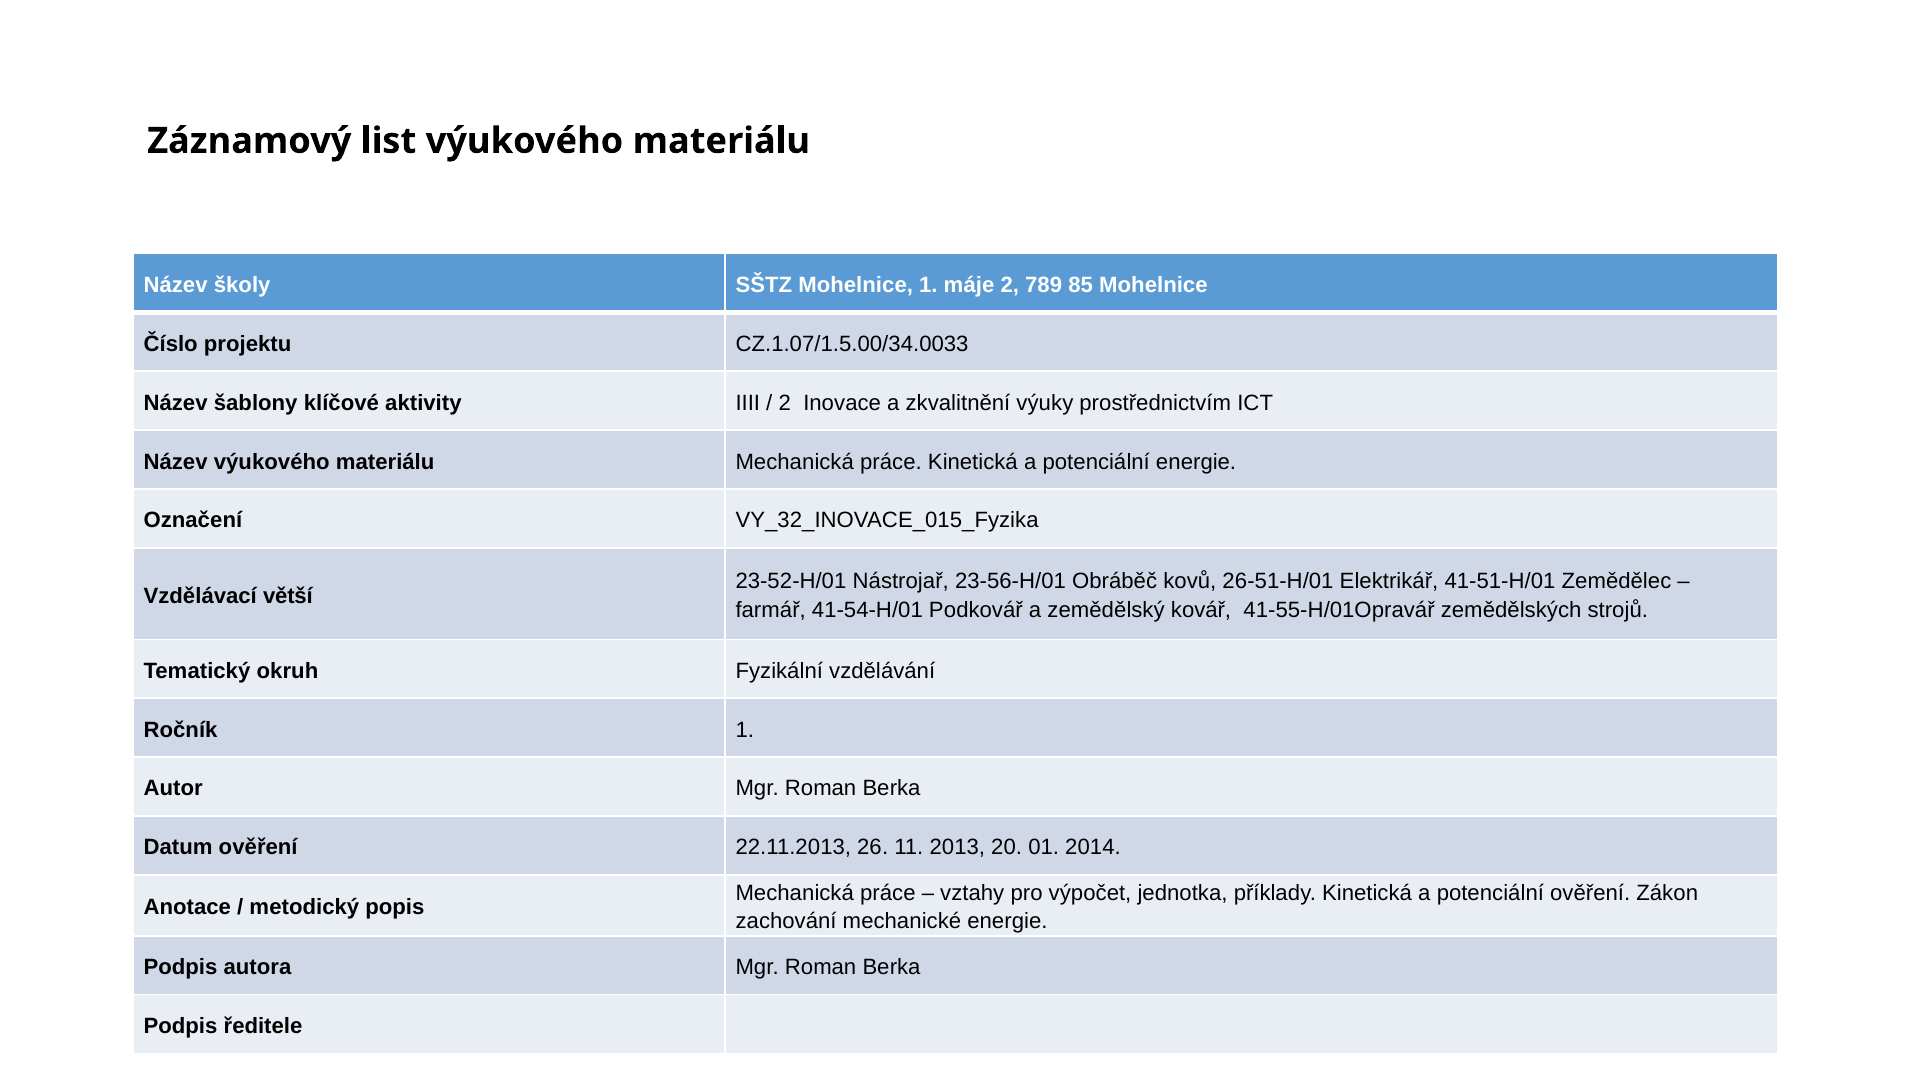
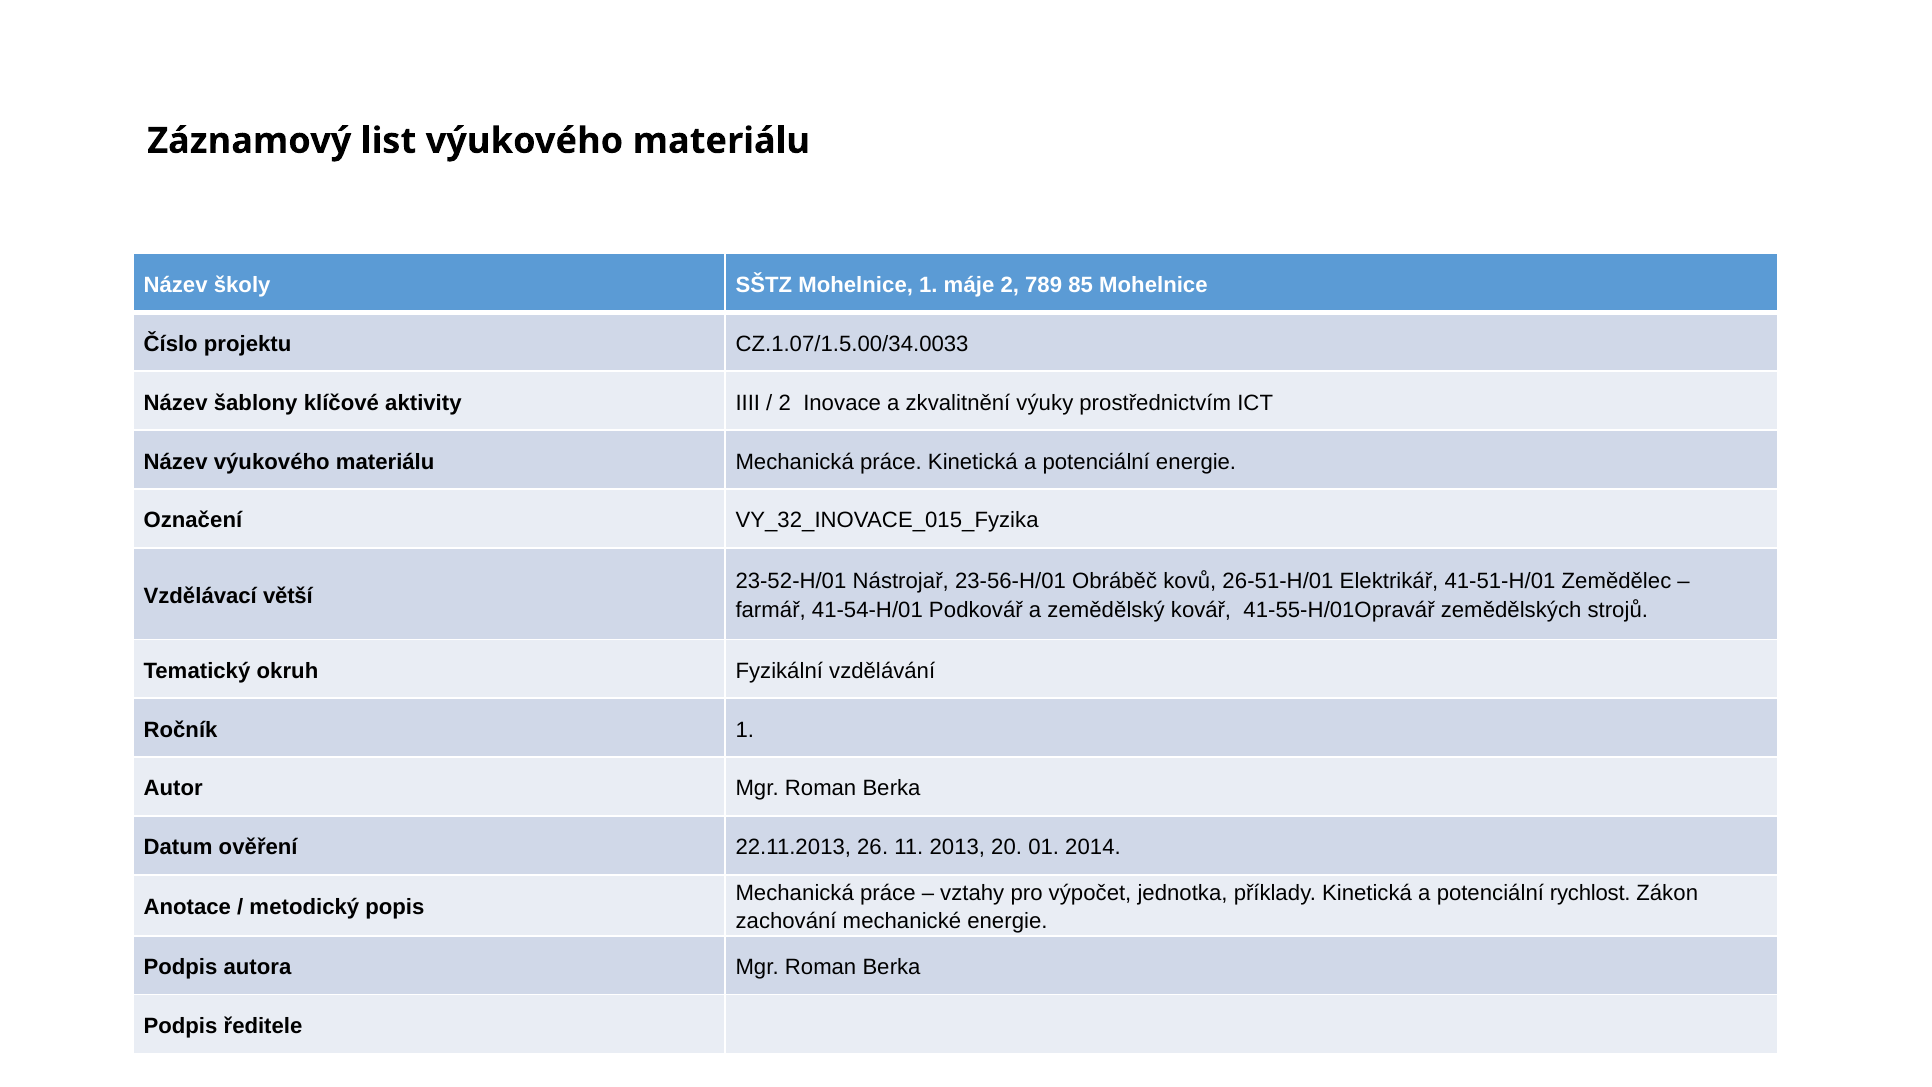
potenciální ověření: ověření -> rychlost
